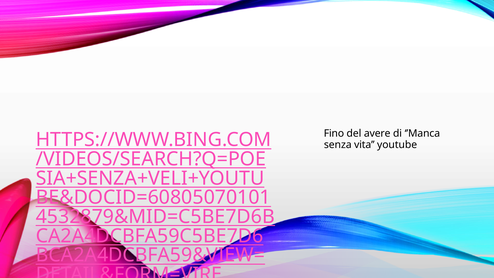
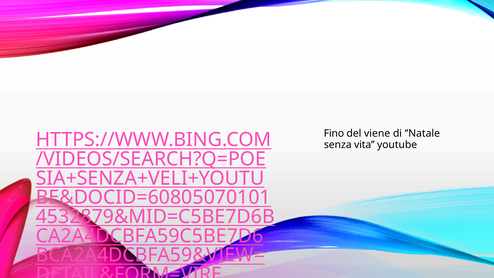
avere: avere -> viene
’Manca: ’Manca -> ’Natale
